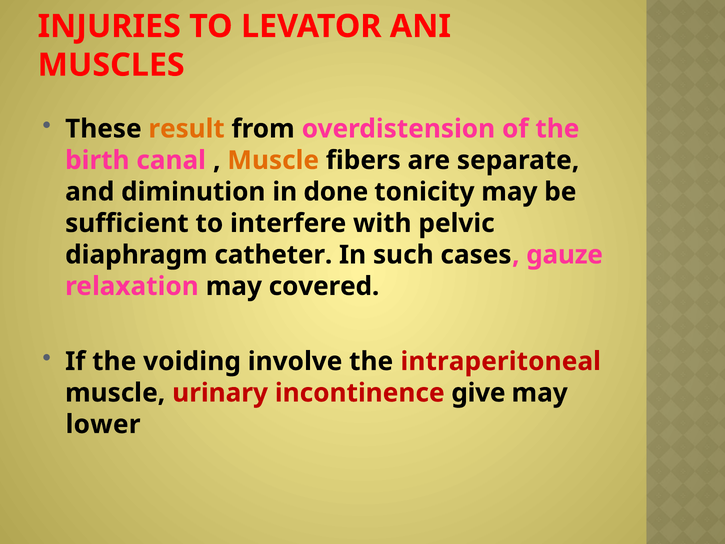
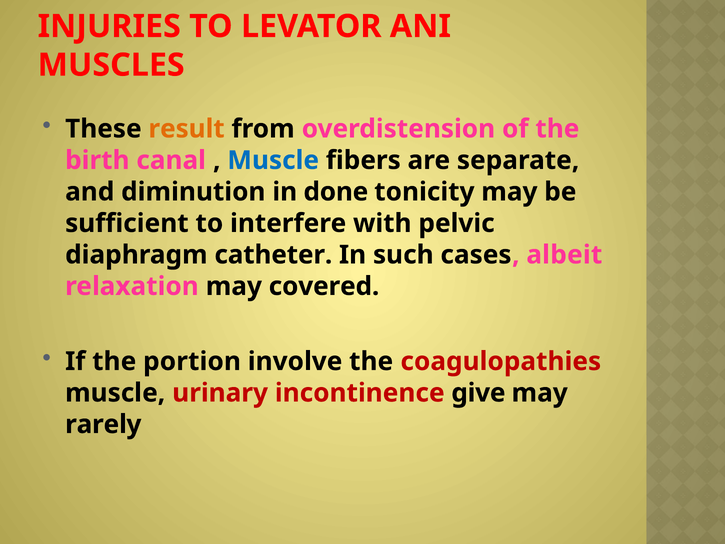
Muscle at (273, 160) colour: orange -> blue
gauze: gauze -> albeit
voiding: voiding -> portion
intraperitoneal: intraperitoneal -> coagulopathies
lower: lower -> rarely
